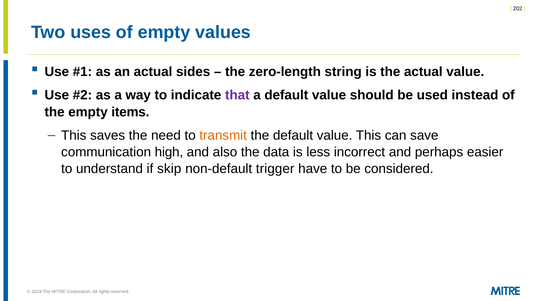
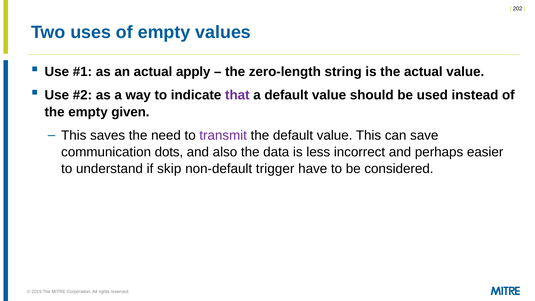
sides: sides -> apply
items: items -> given
transmit colour: orange -> purple
high: high -> dots
